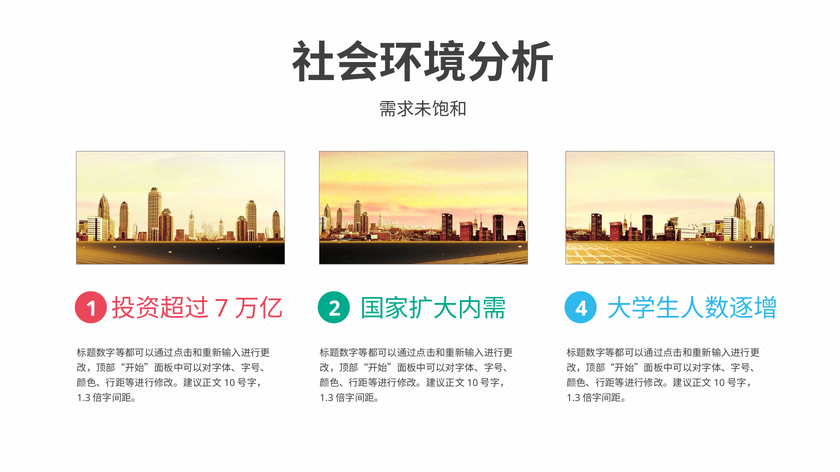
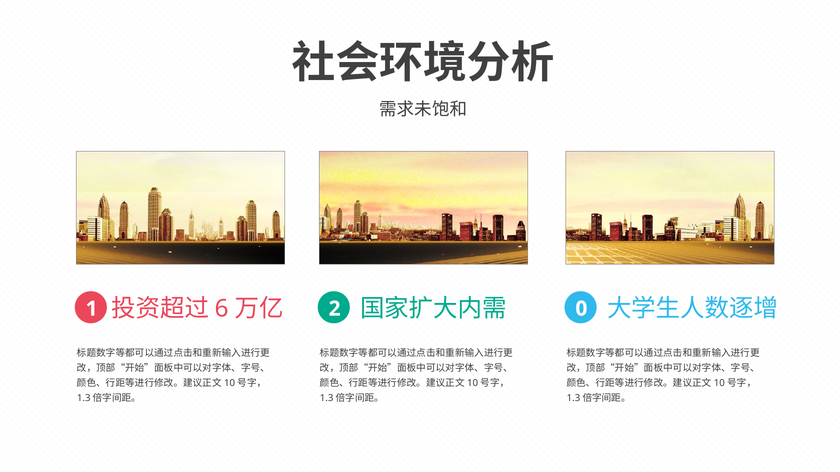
7: 7 -> 6
4: 4 -> 0
